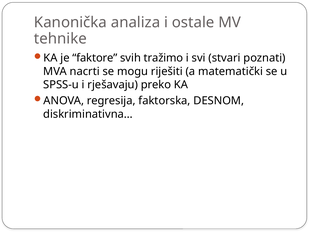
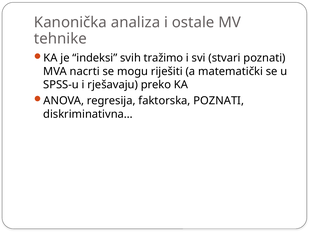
faktore: faktore -> indeksi
faktorska DESNOM: DESNOM -> POZNATI
